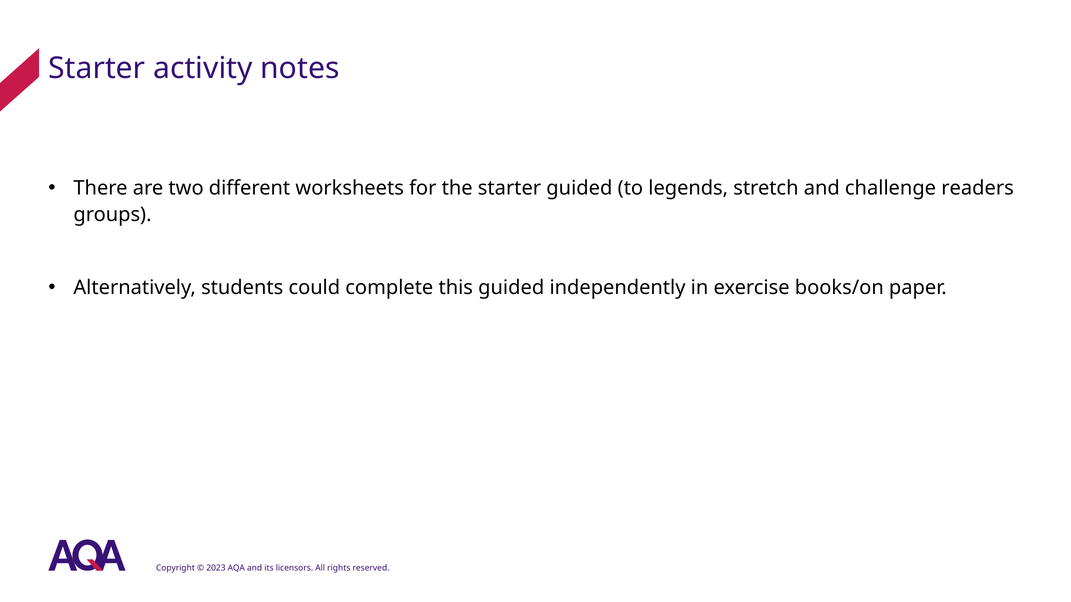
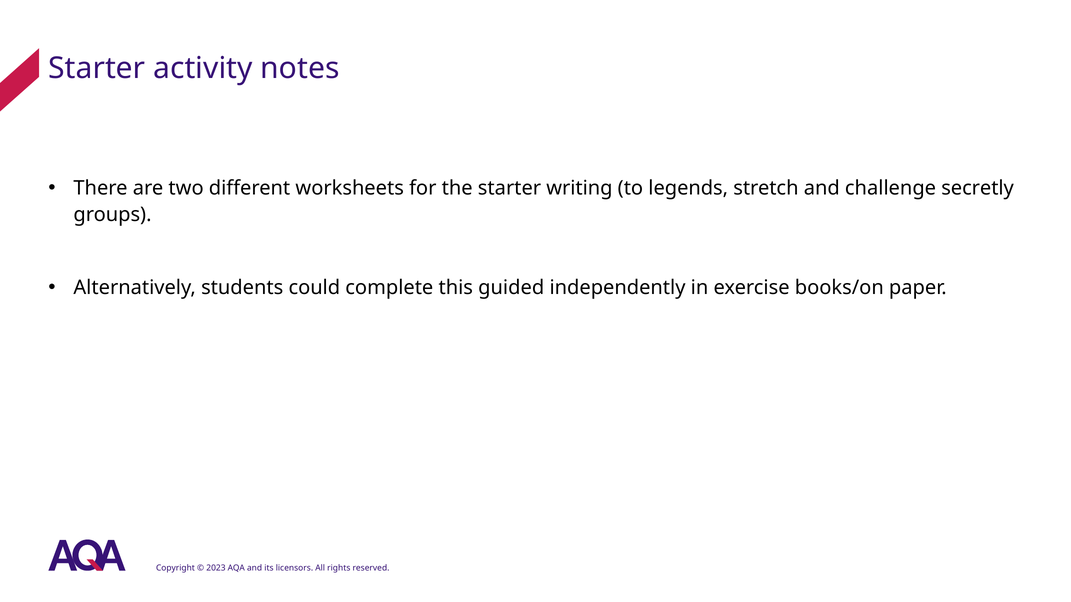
starter guided: guided -> writing
readers: readers -> secretly
